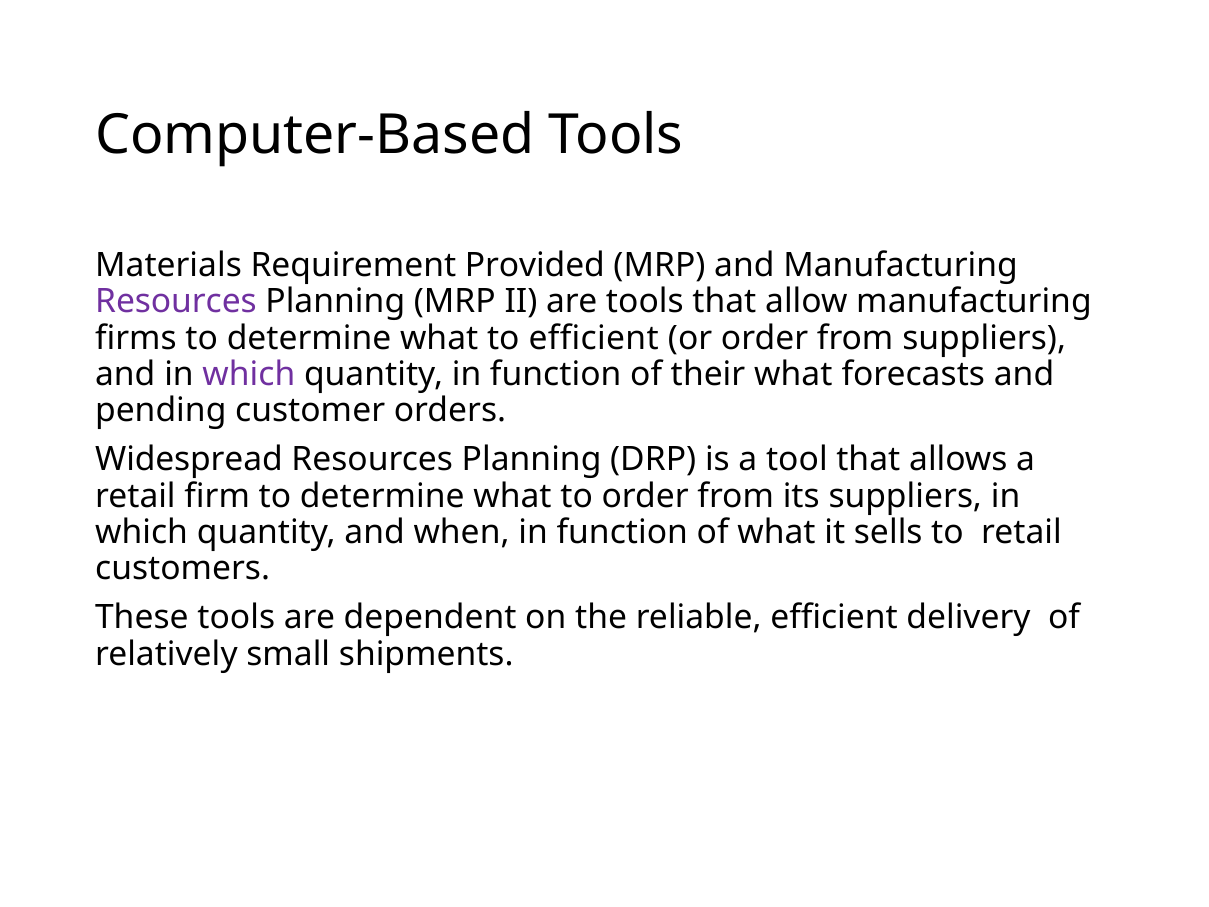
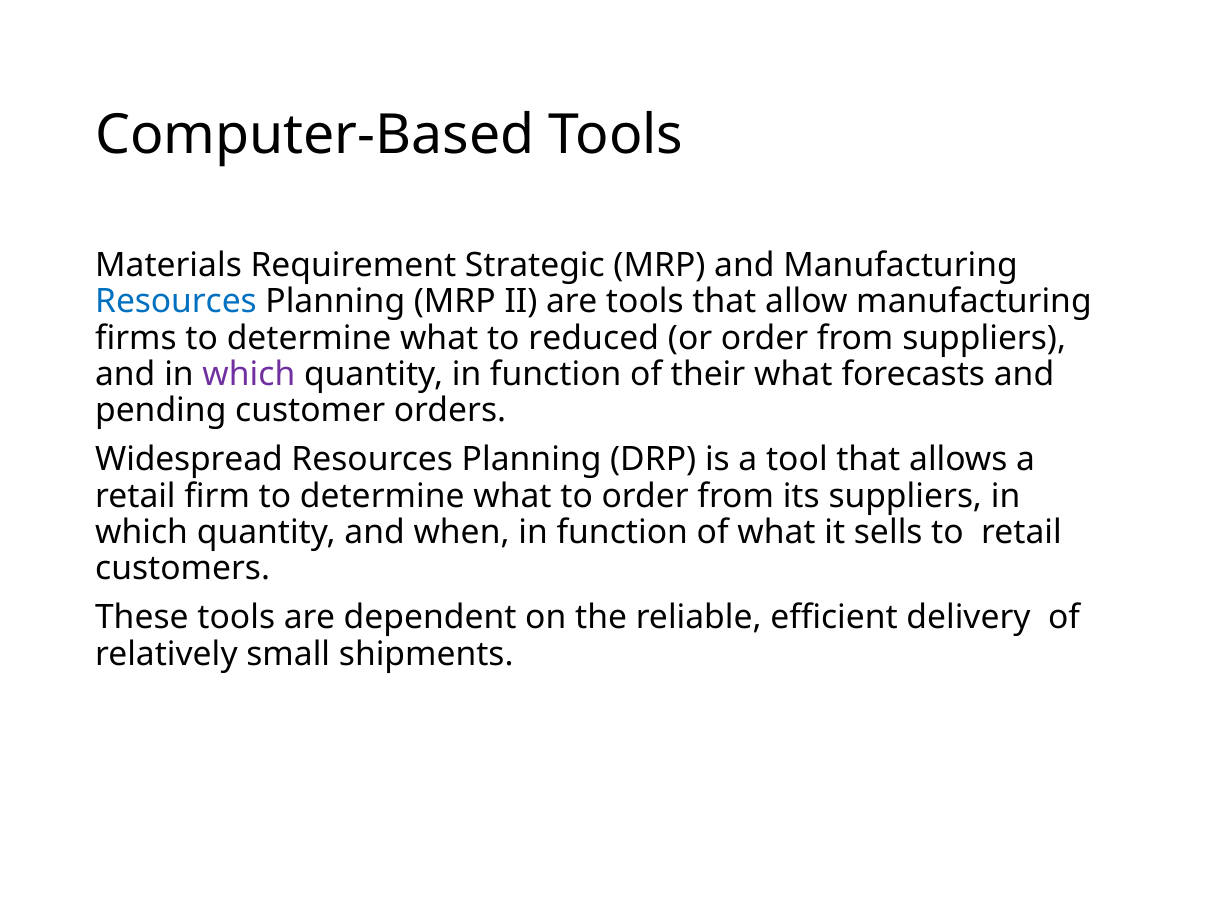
Provided: Provided -> Strategic
Resources at (176, 302) colour: purple -> blue
to efficient: efficient -> reduced
